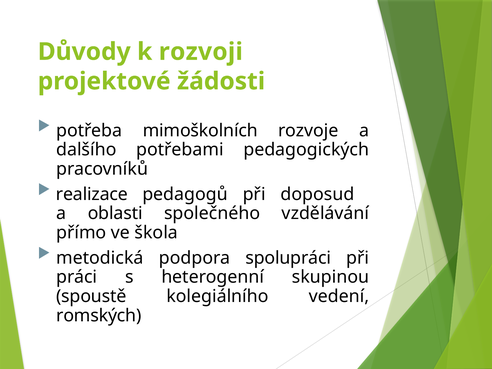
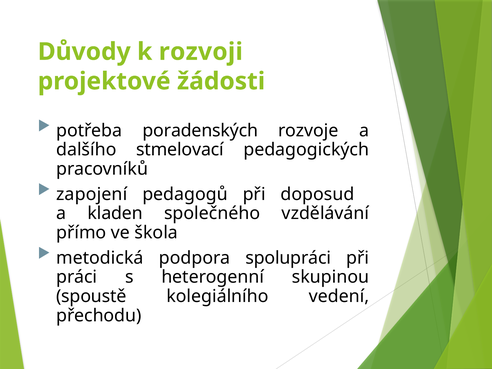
mimoškolních: mimoškolních -> poradenských
potřebami: potřebami -> stmelovací
realizace: realizace -> zapojení
oblasti: oblasti -> kladen
romských: romských -> přechodu
